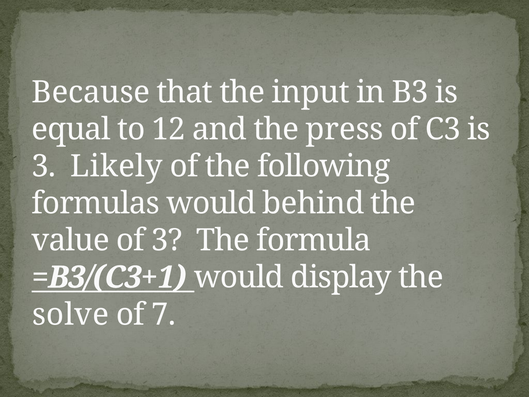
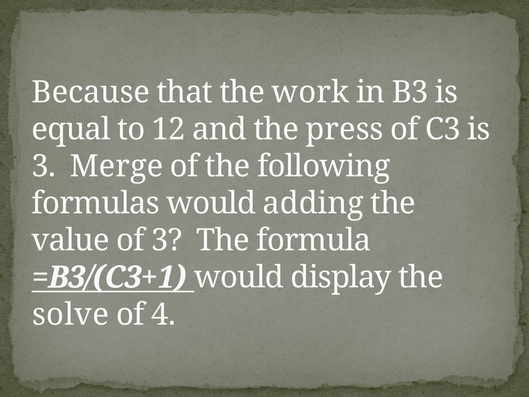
input: input -> work
Likely: Likely -> Merge
behind: behind -> adding
7: 7 -> 4
